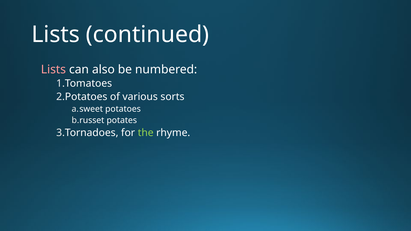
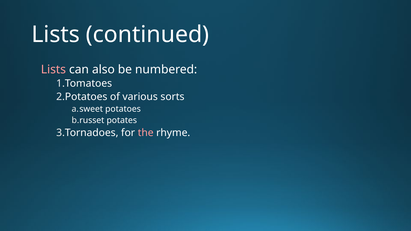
the colour: light green -> pink
